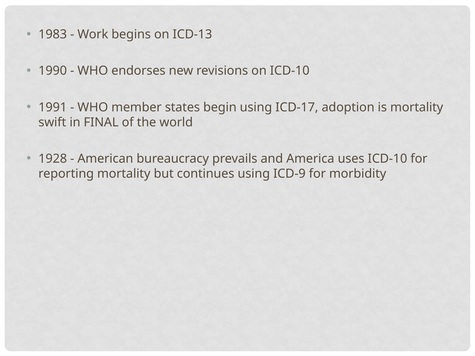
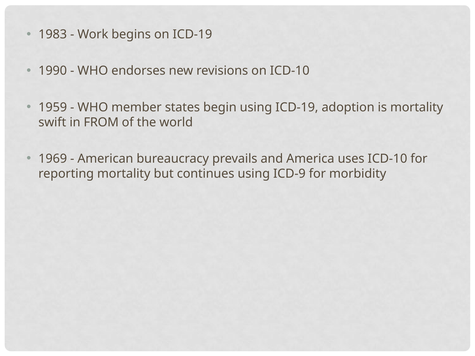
on ICD-13: ICD-13 -> ICD-19
1991: 1991 -> 1959
using ICD-17: ICD-17 -> ICD-19
FINAL: FINAL -> FROM
1928: 1928 -> 1969
